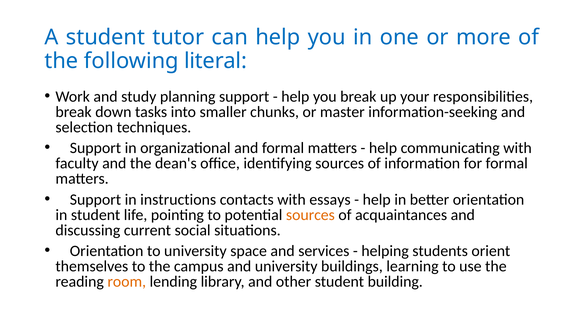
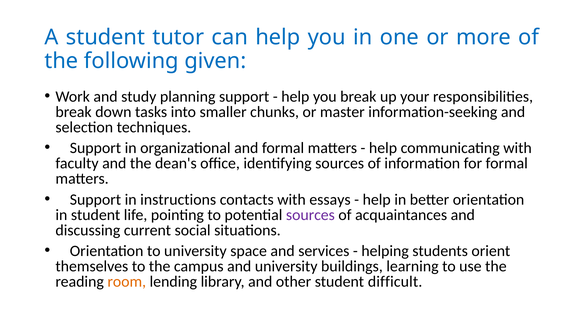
literal: literal -> given
sources at (310, 215) colour: orange -> purple
building: building -> difficult
